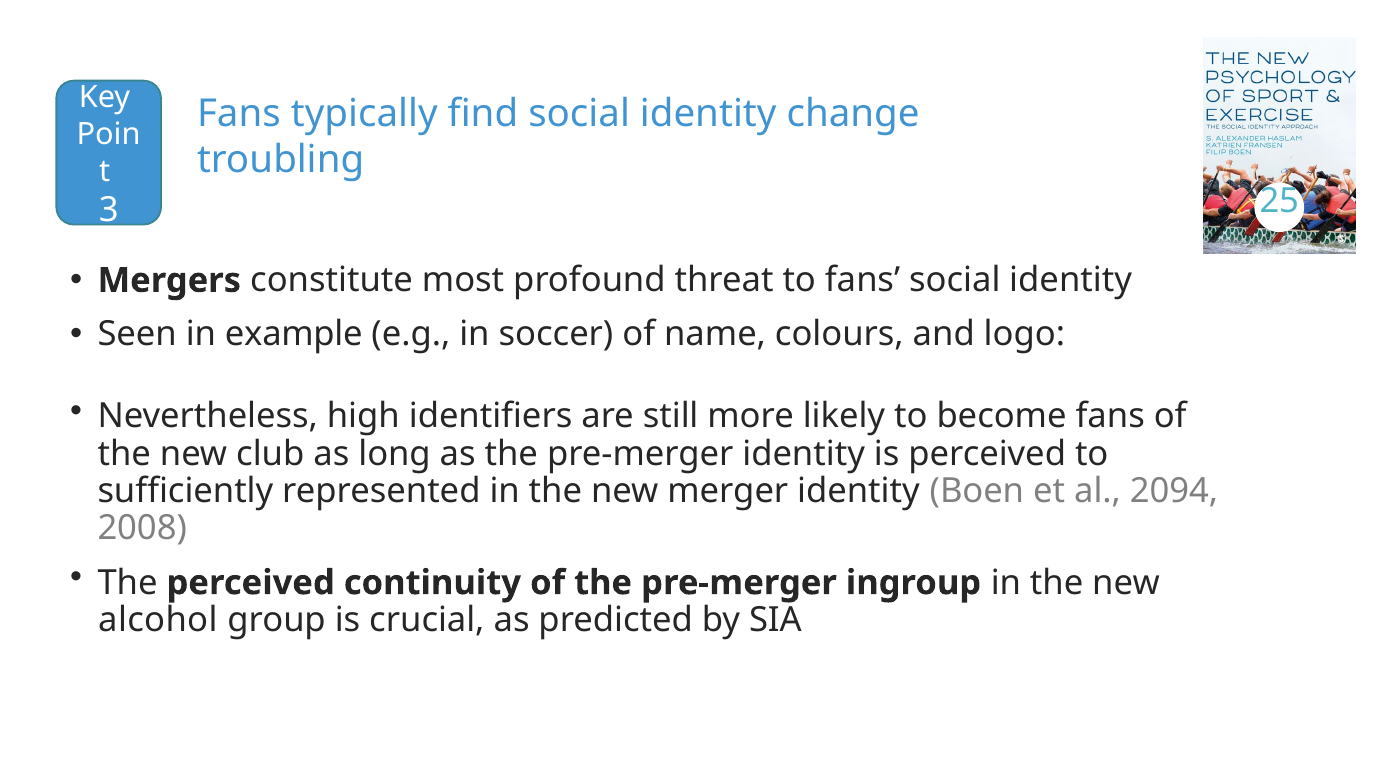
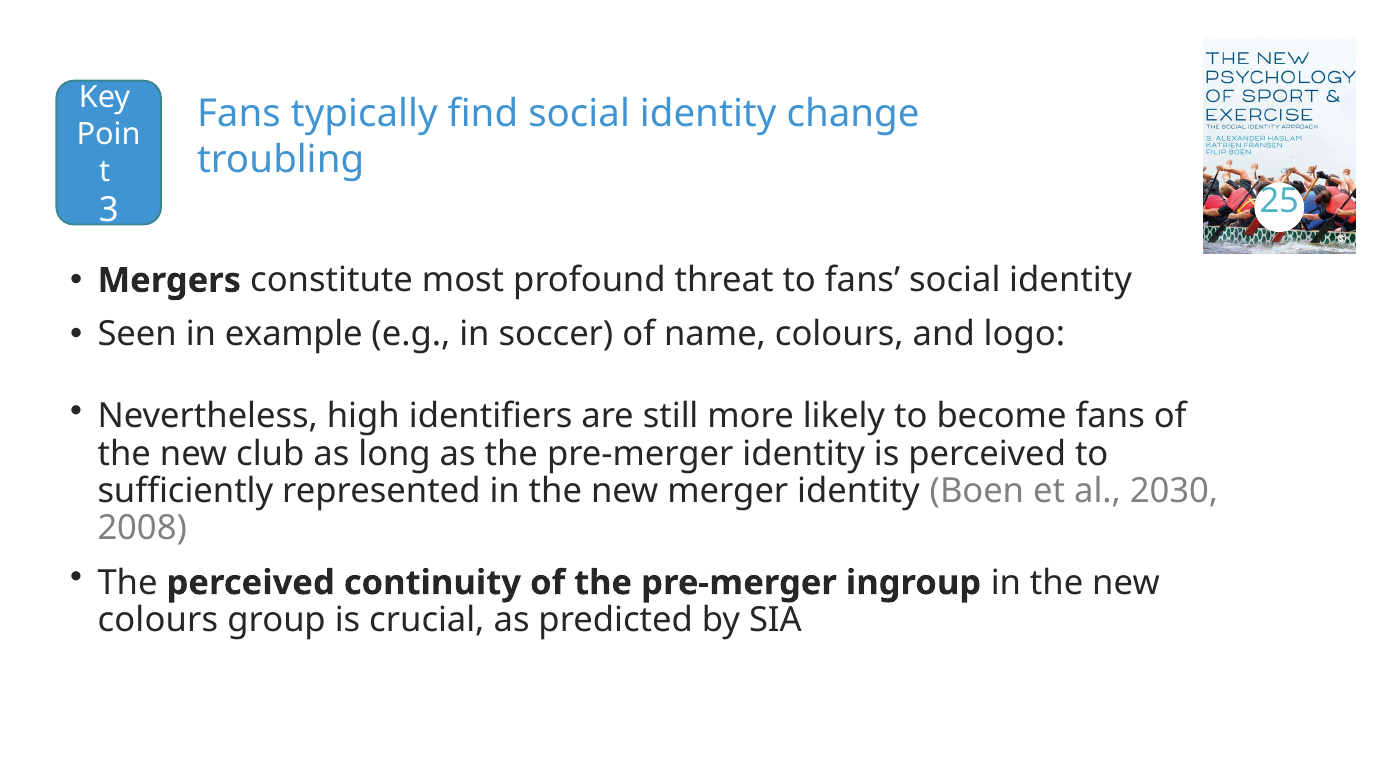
2094: 2094 -> 2030
alcohol at (158, 620): alcohol -> colours
